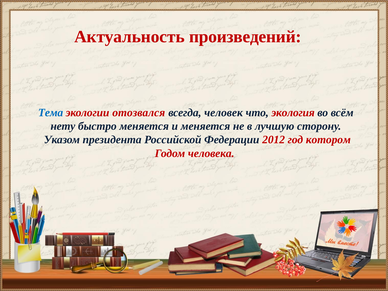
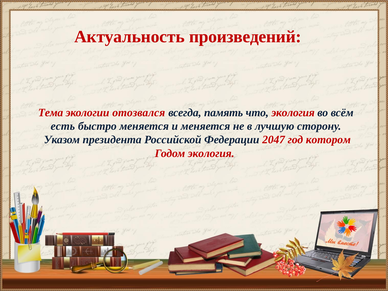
Тема colour: blue -> red
человек: человек -> память
нету: нету -> есть
2012: 2012 -> 2047
Годом человека: человека -> экология
